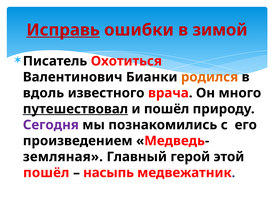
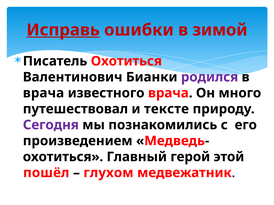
родился colour: orange -> purple
вдоль at (43, 93): вдоль -> врача
путешествовал underline: present -> none
и пошёл: пошёл -> тексте
земляная at (63, 157): земляная -> охотиться
насыпь: насыпь -> глухом
